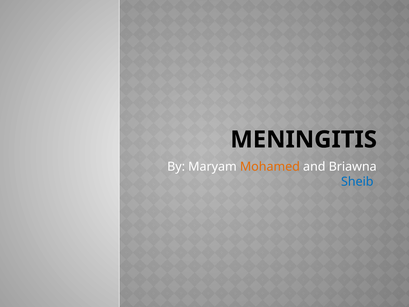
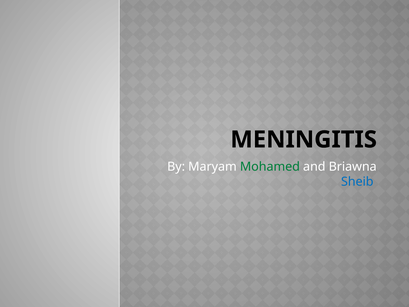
Mohamed colour: orange -> green
